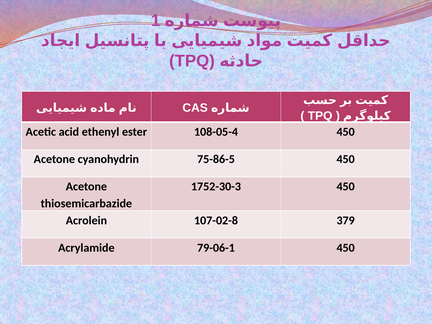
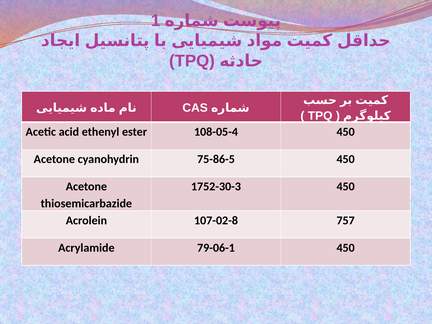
379: 379 -> 757
